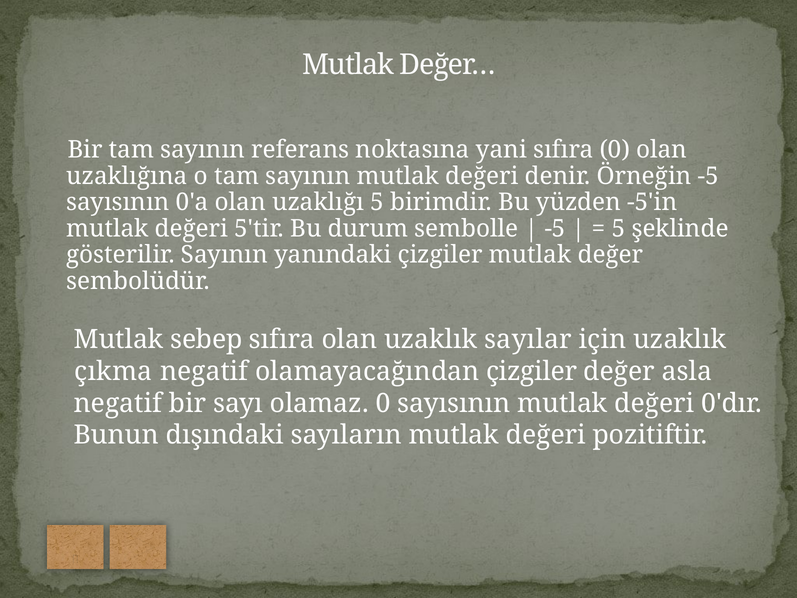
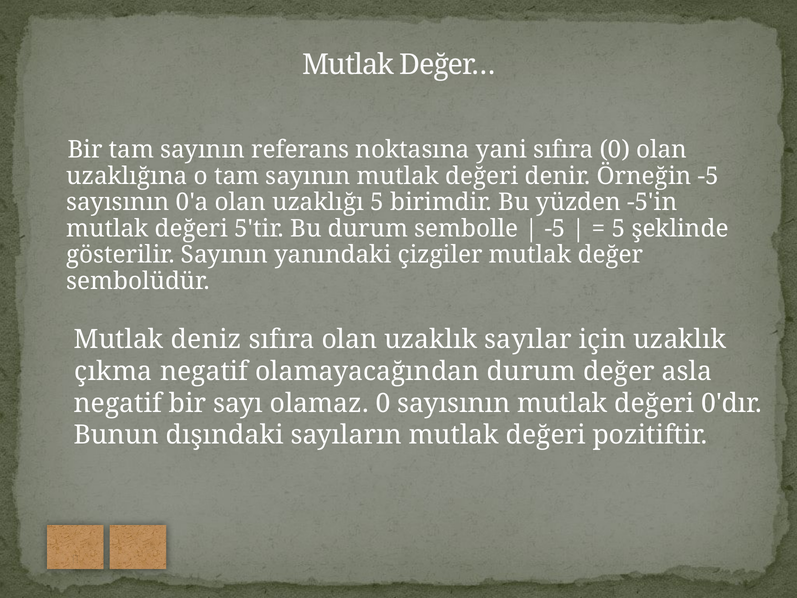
sebep: sebep -> deniz
olamayacağından çizgiler: çizgiler -> durum
